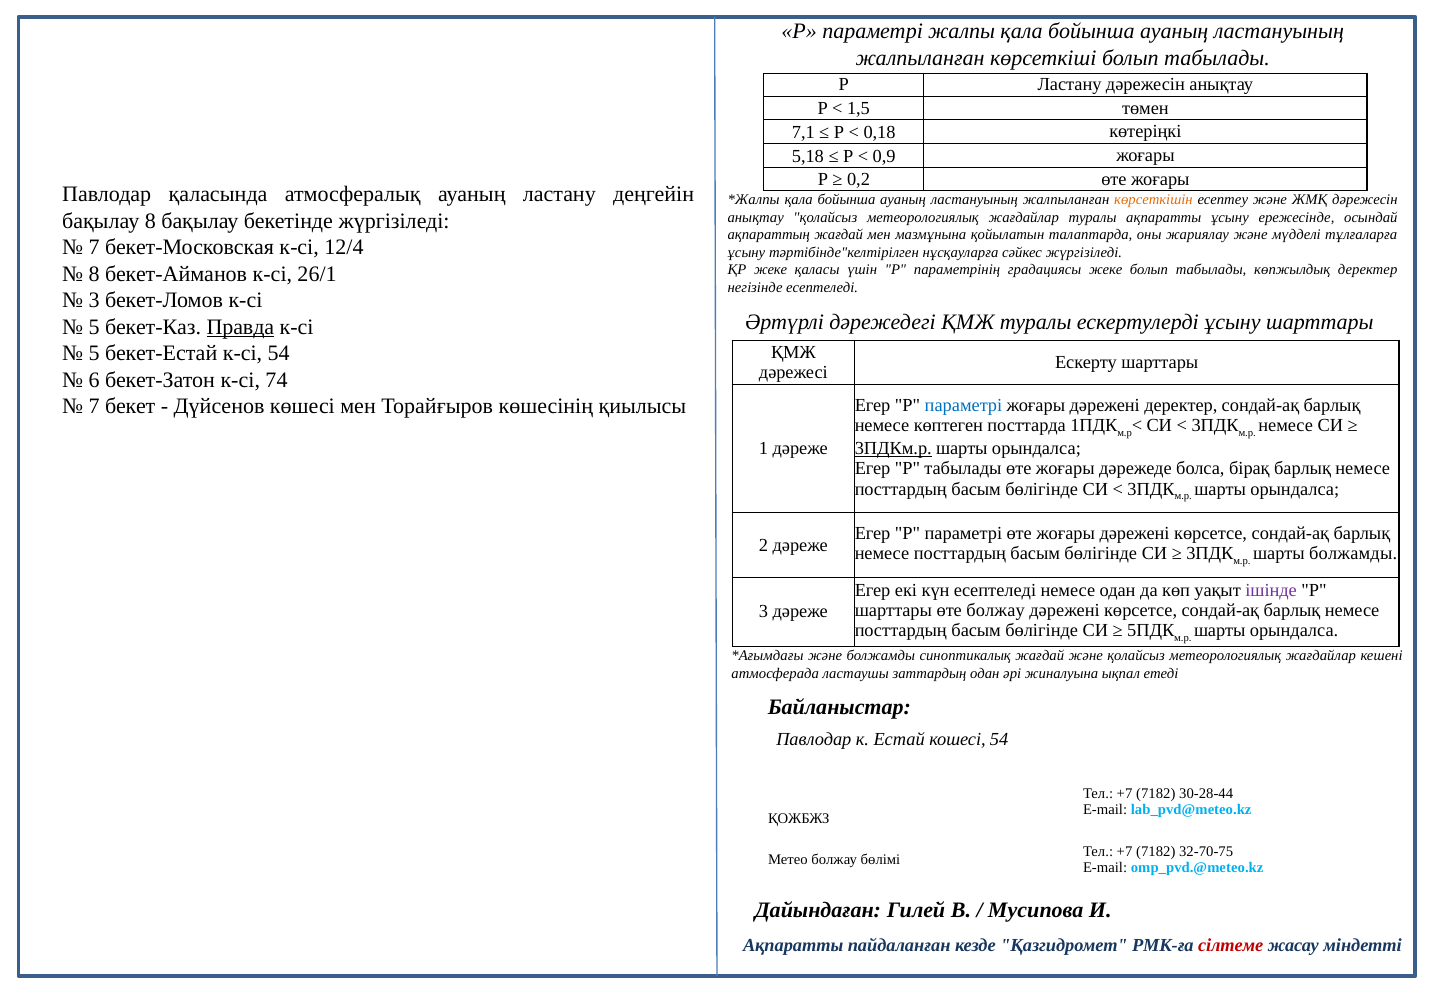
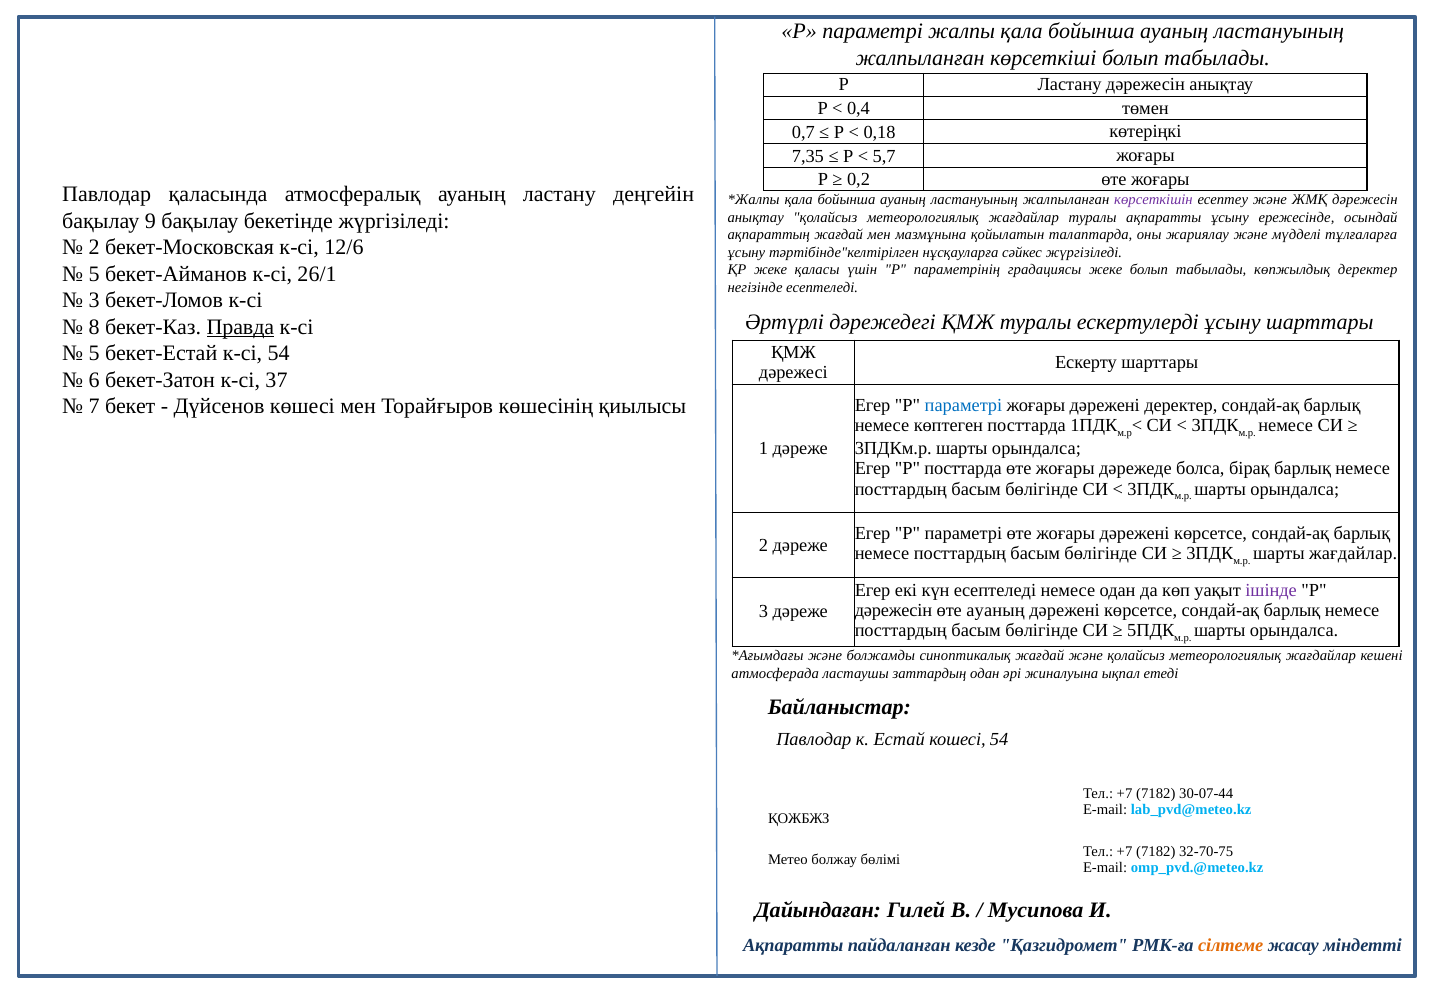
1,5: 1,5 -> 0,4
7,1: 7,1 -> 0,7
5,18: 5,18 -> 7,35
0,9: 0,9 -> 5,7
көрсеткішін colour: orange -> purple
бақылау 8: 8 -> 9
7 at (94, 247): 7 -> 2
12/4: 12/4 -> 12/6
8 at (94, 274): 8 -> 5
5 at (94, 327): 5 -> 8
74: 74 -> 37
3ПДКм.р underline: present -> none
P табылады: табылады -> посттарда
шарты болжамды: болжамды -> жағдайлар
шарттары at (893, 610): шарттары -> дәрежесін
өте болжау: болжау -> ауаның
30-28-44: 30-28-44 -> 30-07-44
сілтеме colour: red -> orange
